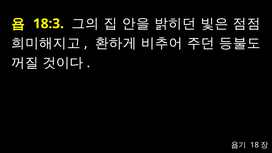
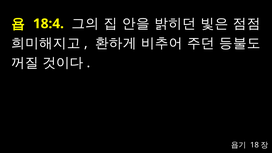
18:3: 18:3 -> 18:4
